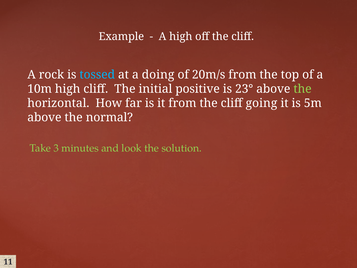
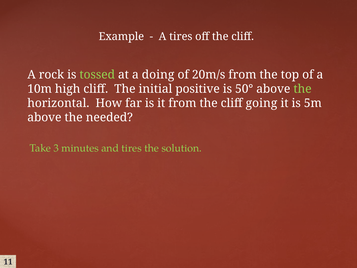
A high: high -> tires
tossed colour: light blue -> light green
23°: 23° -> 50°
normal: normal -> needed
and look: look -> tires
